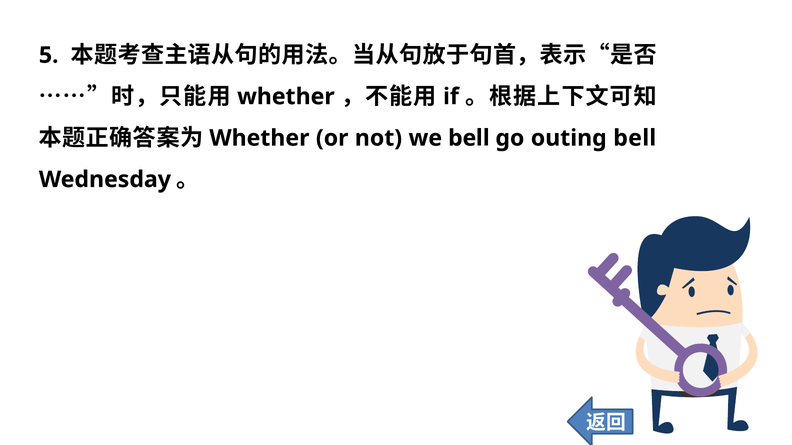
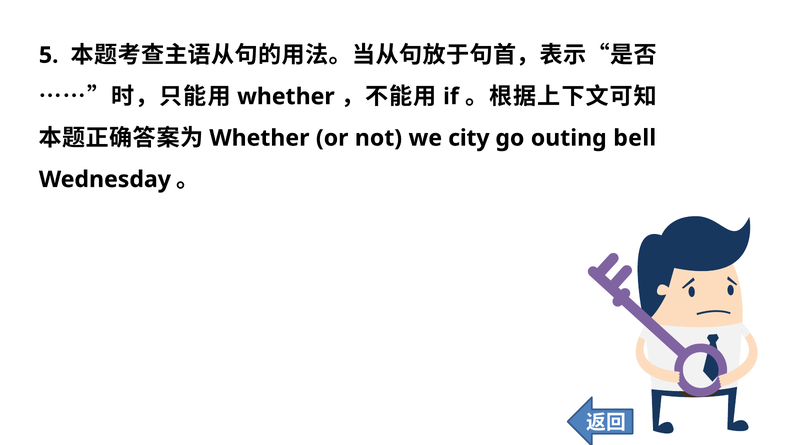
we bell: bell -> city
